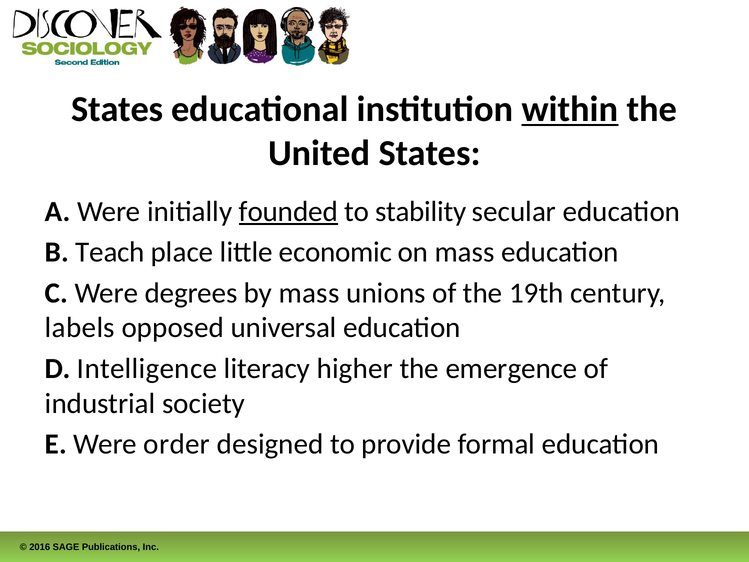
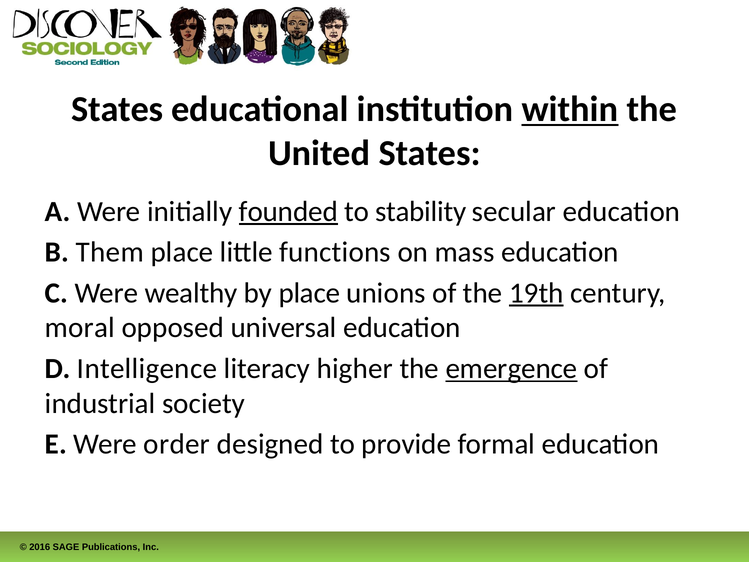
Teach: Teach -> Them
economic: economic -> functions
degrees: degrees -> wealthy
by mass: mass -> place
19th underline: none -> present
labels: labels -> moral
emergence underline: none -> present
